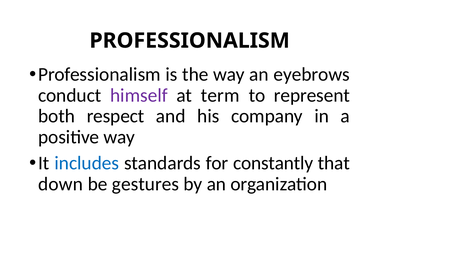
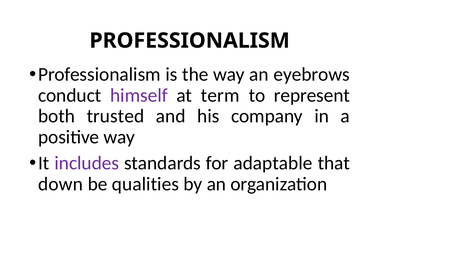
respect: respect -> trusted
includes colour: blue -> purple
constantly: constantly -> adaptable
gestures: gestures -> qualities
